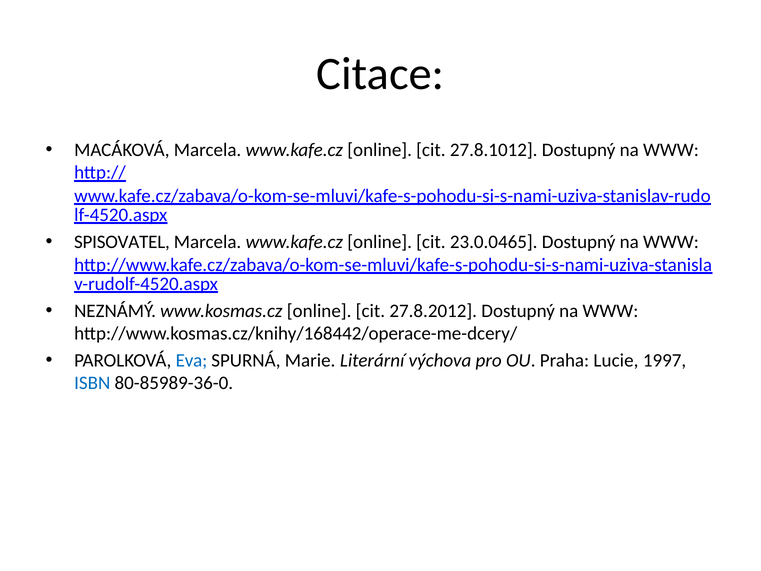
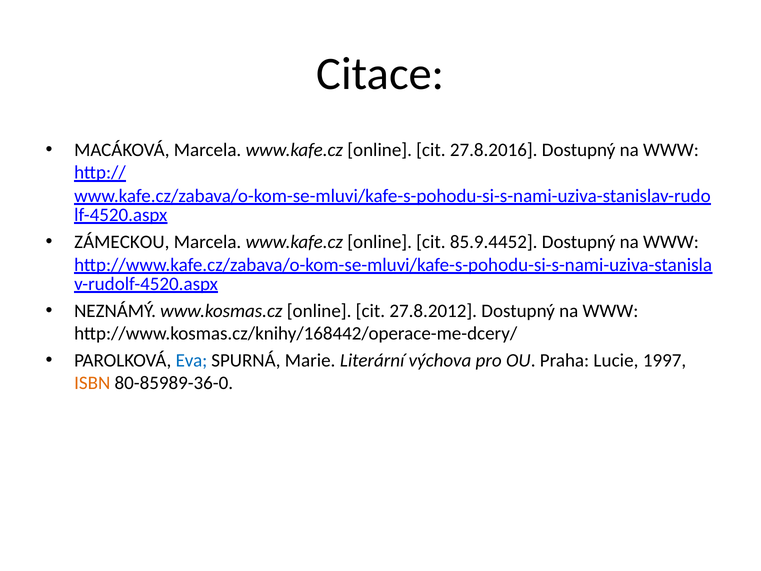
27.8.1012: 27.8.1012 -> 27.8.2016
SPISOVATEL: SPISOVATEL -> ZÁMECKOU
23.0.0465: 23.0.0465 -> 85.9.4452
ISBN colour: blue -> orange
